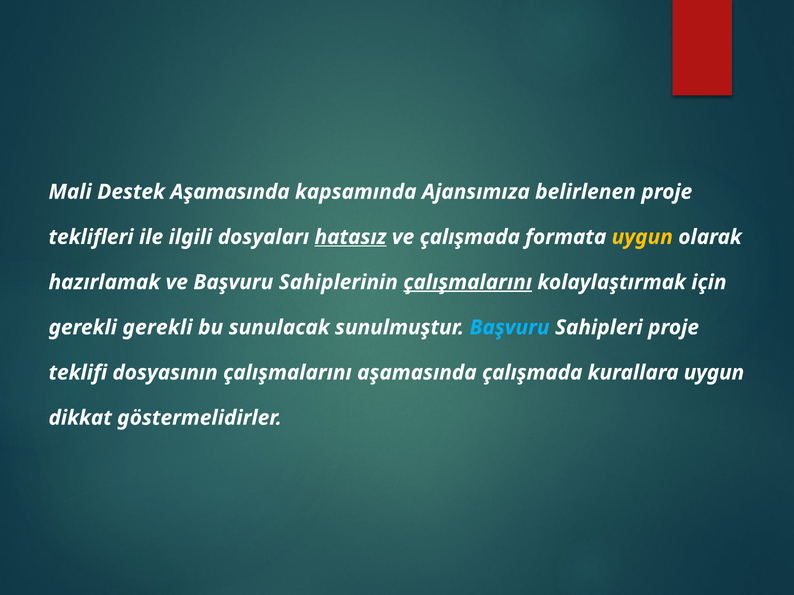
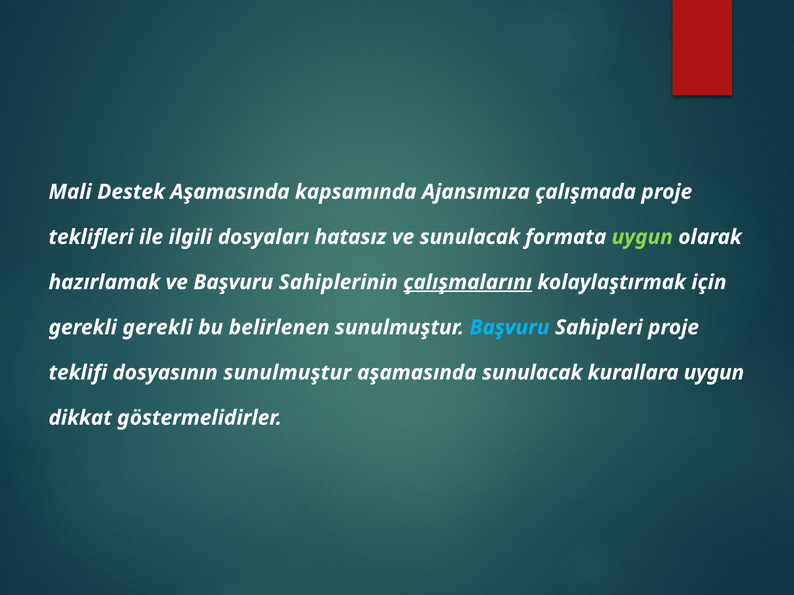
belirlenen: belirlenen -> çalışmada
hatasız underline: present -> none
ve çalışmada: çalışmada -> sunulacak
uygun at (642, 237) colour: yellow -> light green
sunulacak: sunulacak -> belirlenen
dosyasının çalışmalarını: çalışmalarını -> sunulmuştur
aşamasında çalışmada: çalışmada -> sunulacak
